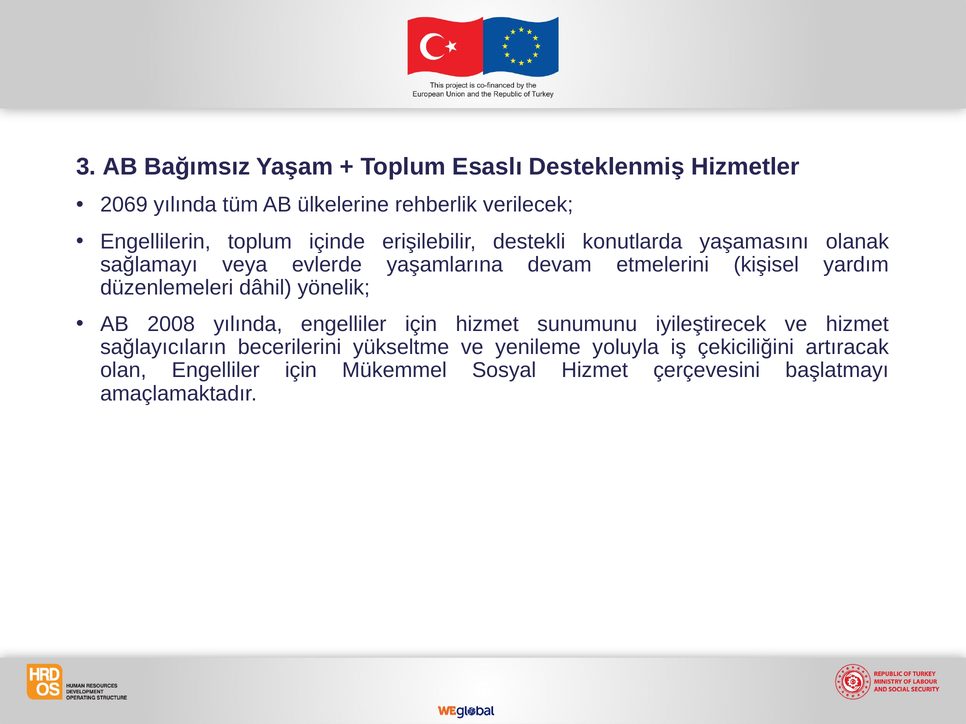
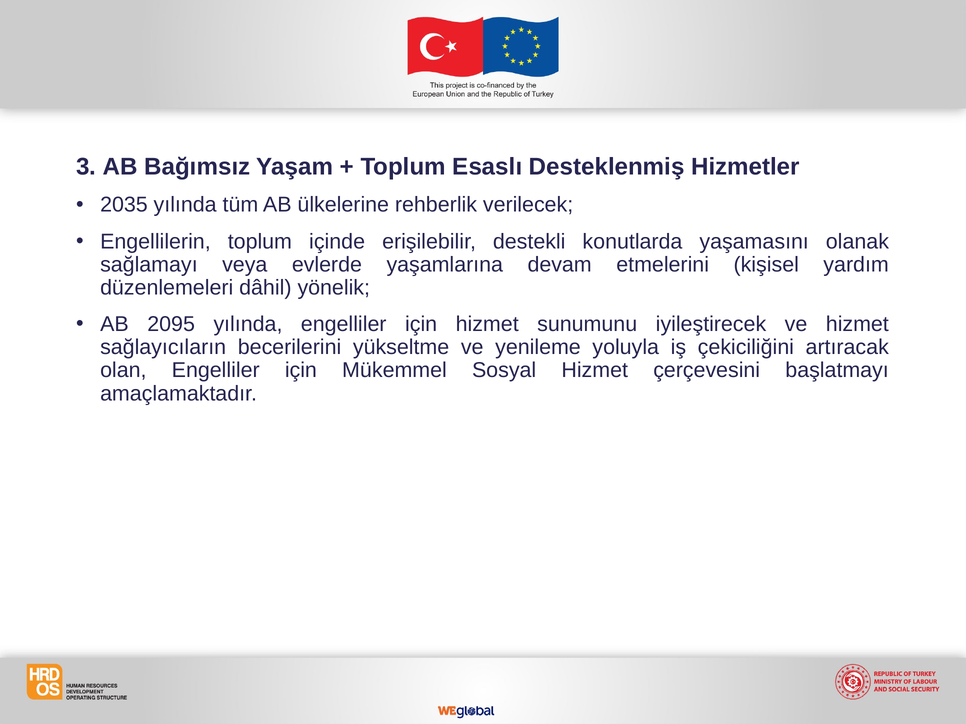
2069: 2069 -> 2035
2008: 2008 -> 2095
